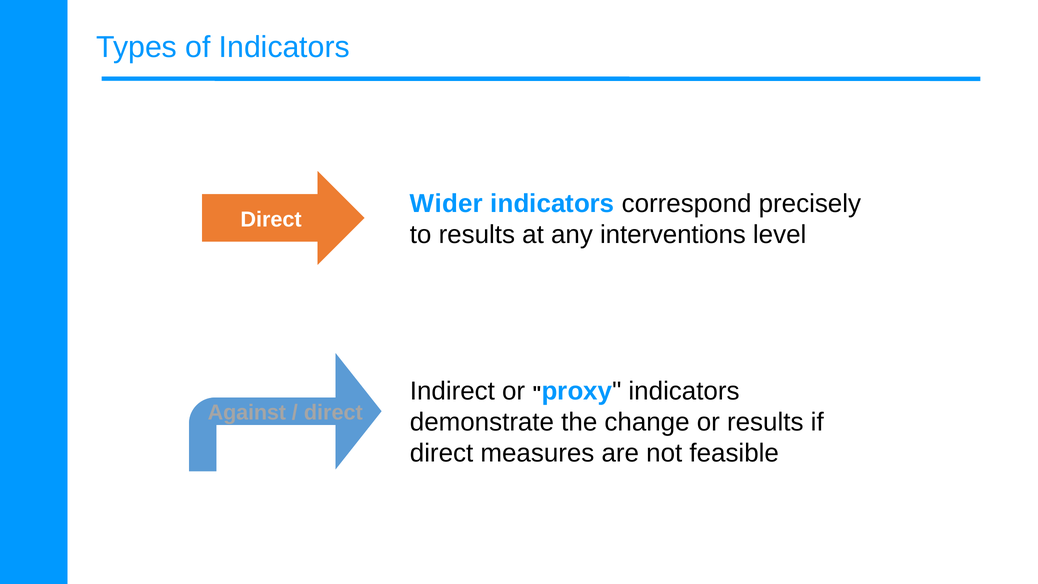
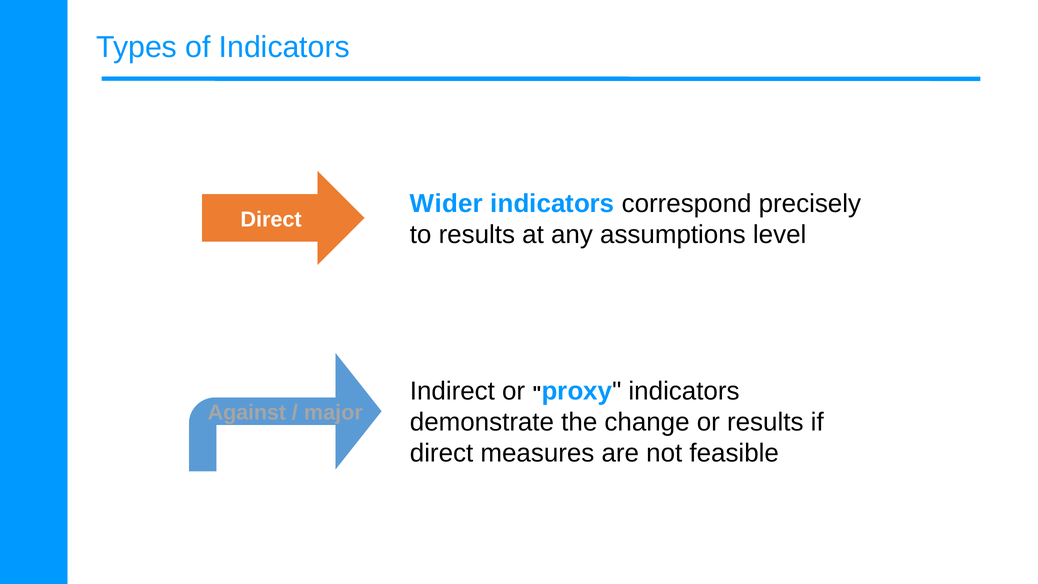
interventions: interventions -> assumptions
direct at (333, 413): direct -> major
